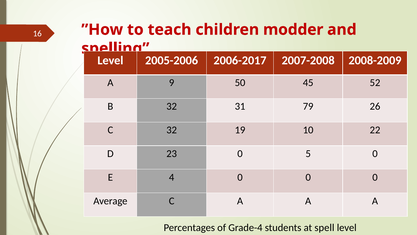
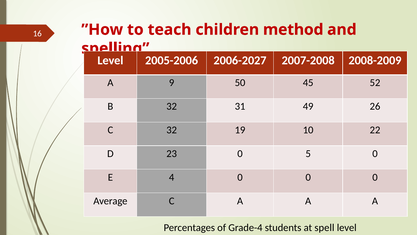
modder: modder -> method
2006-2017: 2006-2017 -> 2006-2027
79: 79 -> 49
